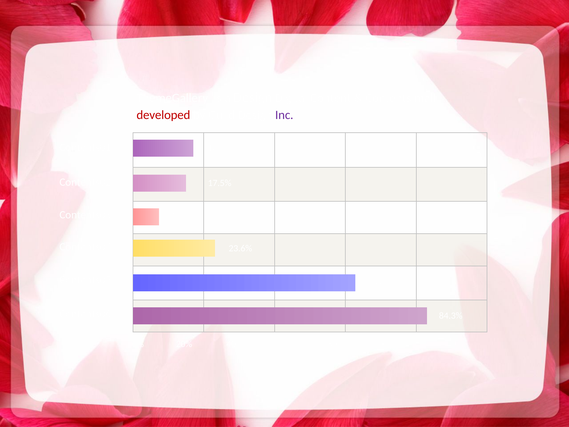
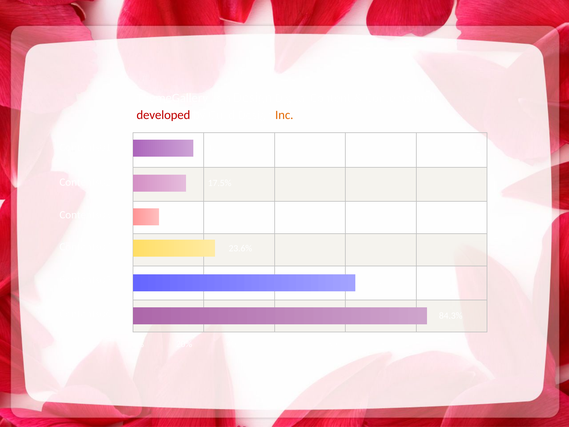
Inc colour: purple -> orange
